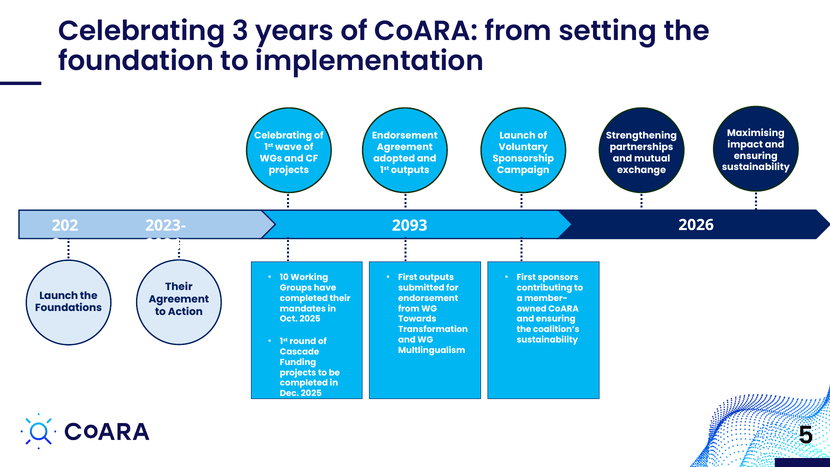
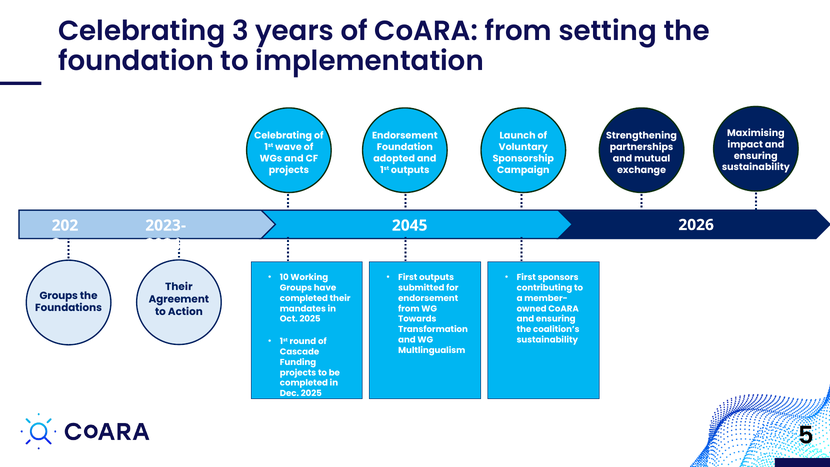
Agreement at (405, 147): Agreement -> Foundation
2093: 2093 -> 2045
Launch at (59, 295): Launch -> Groups
